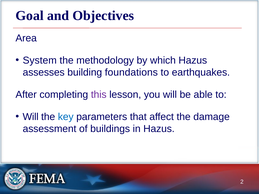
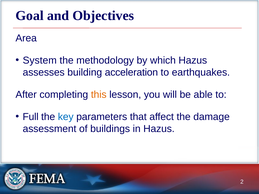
foundations: foundations -> acceleration
this colour: purple -> orange
Will at (31, 117): Will -> Full
